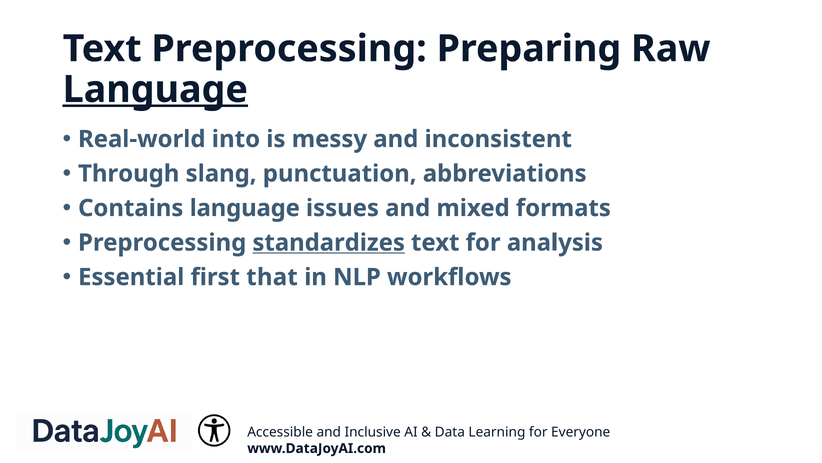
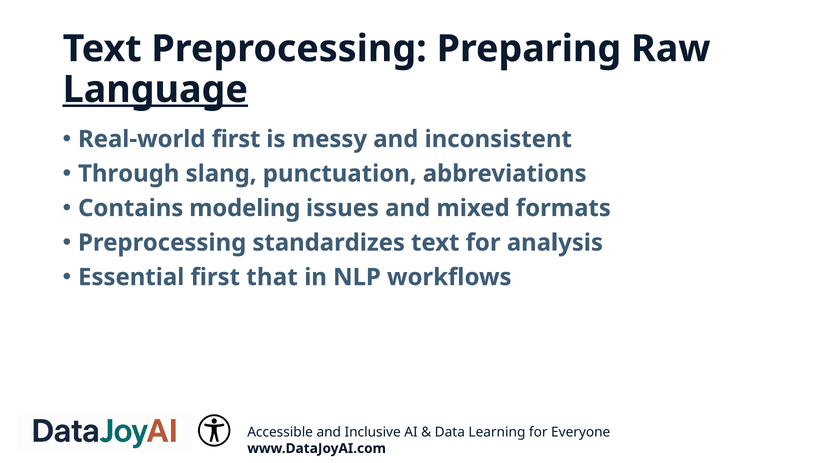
Real-world into: into -> first
Contains language: language -> modeling
standardizes underline: present -> none
